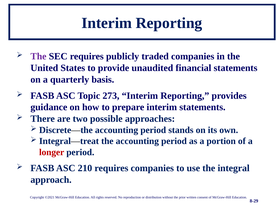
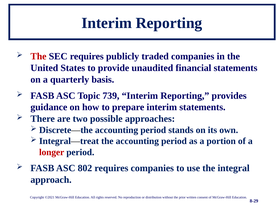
The at (38, 56) colour: purple -> red
273: 273 -> 739
210: 210 -> 802
